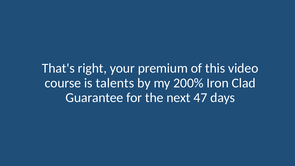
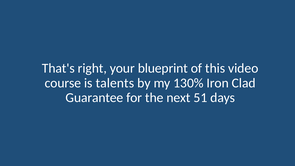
premium: premium -> blueprint
200%: 200% -> 130%
47: 47 -> 51
